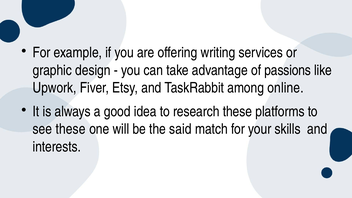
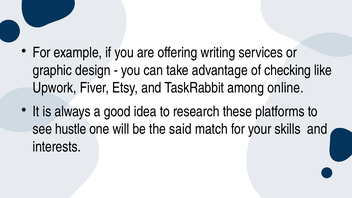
passions: passions -> checking
see these: these -> hustle
